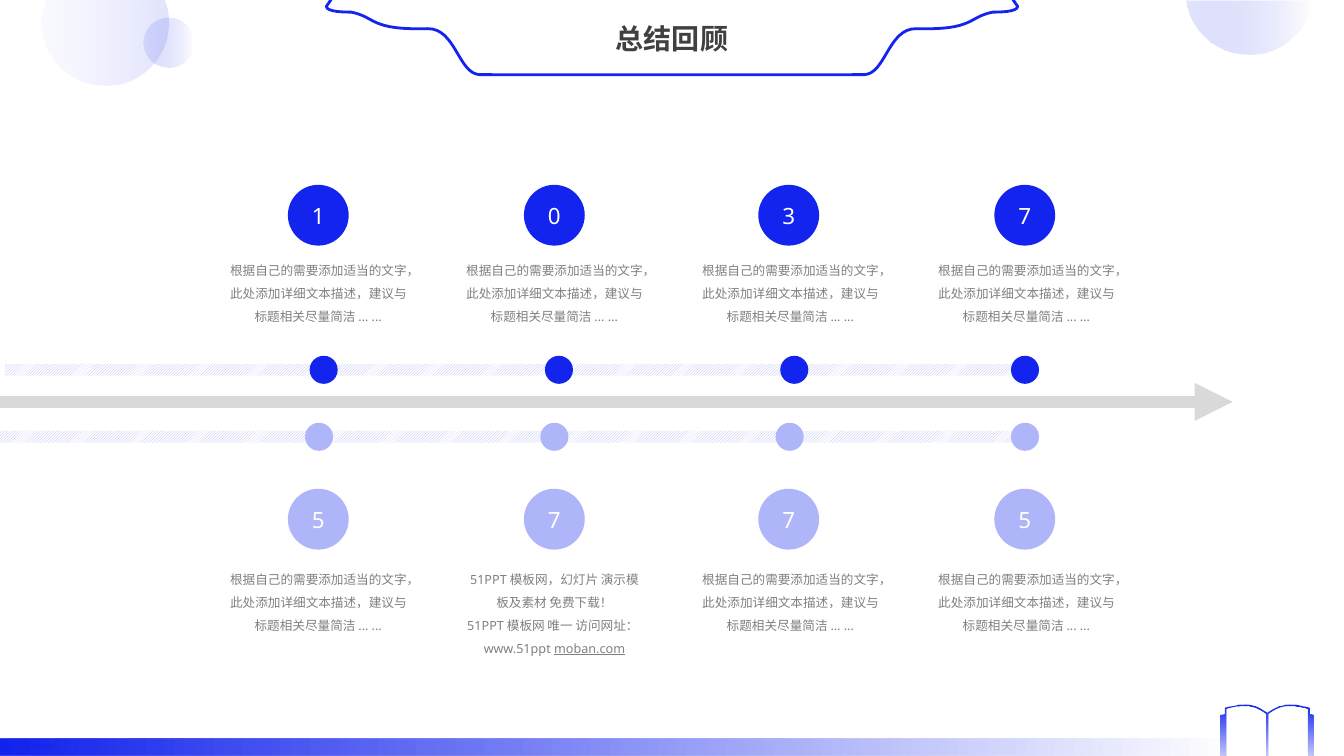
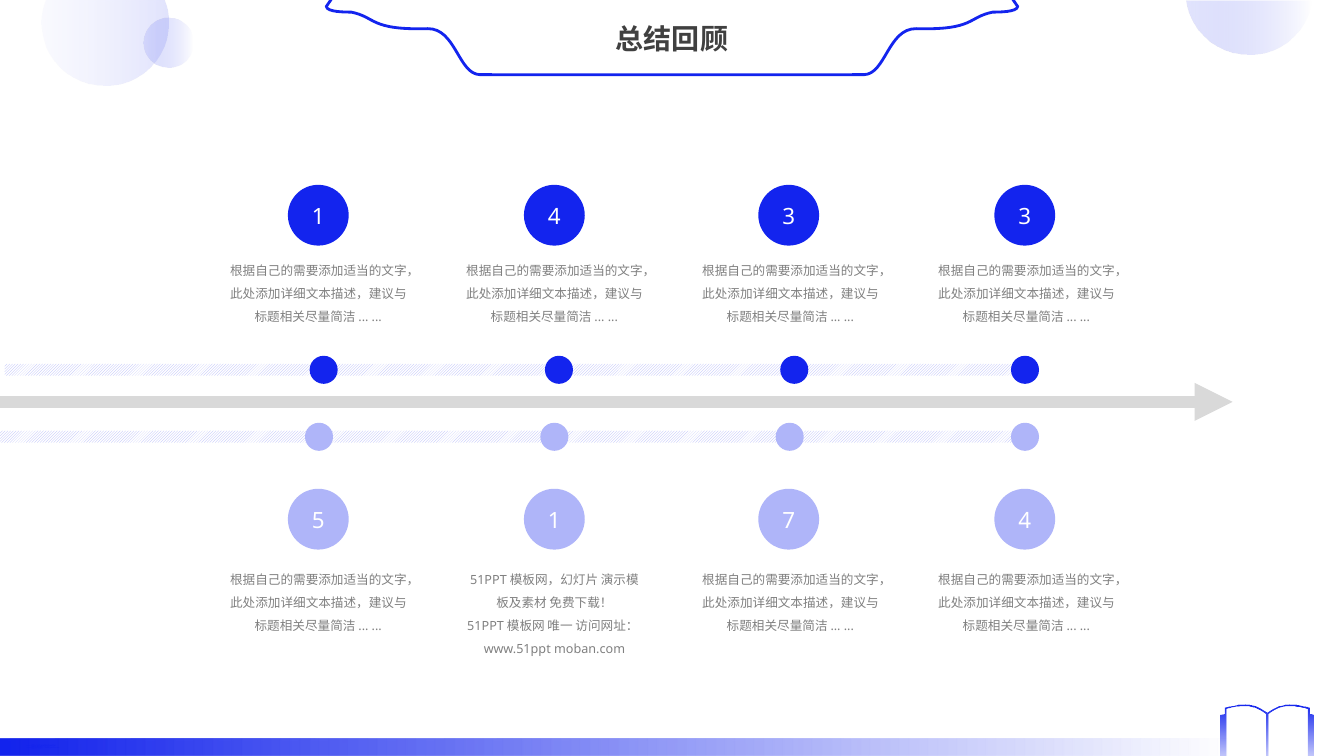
1 0: 0 -> 4
3 7: 7 -> 3
5 7: 7 -> 1
5 at (1025, 521): 5 -> 4
moban.com underline: present -> none
